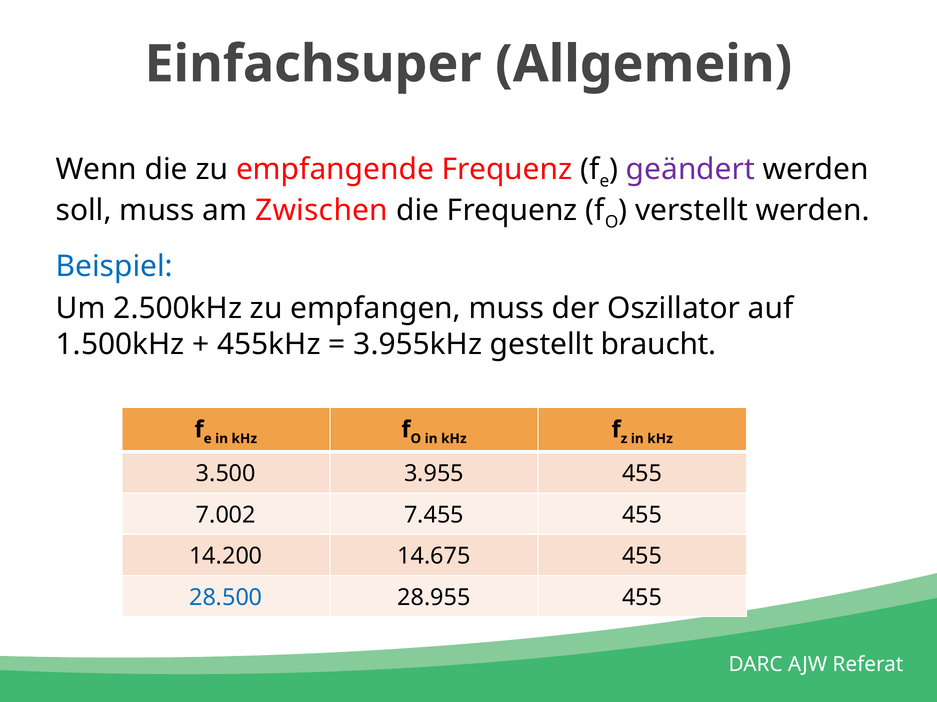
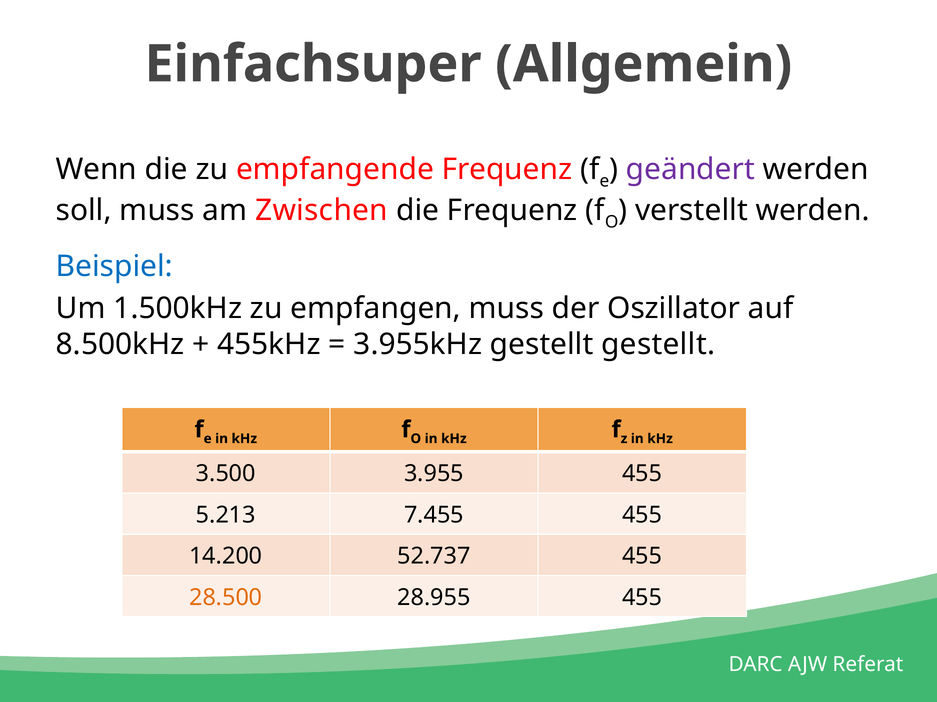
2.500kHz: 2.500kHz -> 1.500kHz
1.500kHz: 1.500kHz -> 8.500kHz
gestellt braucht: braucht -> gestellt
7.002: 7.002 -> 5.213
14.675: 14.675 -> 52.737
28.500 colour: blue -> orange
